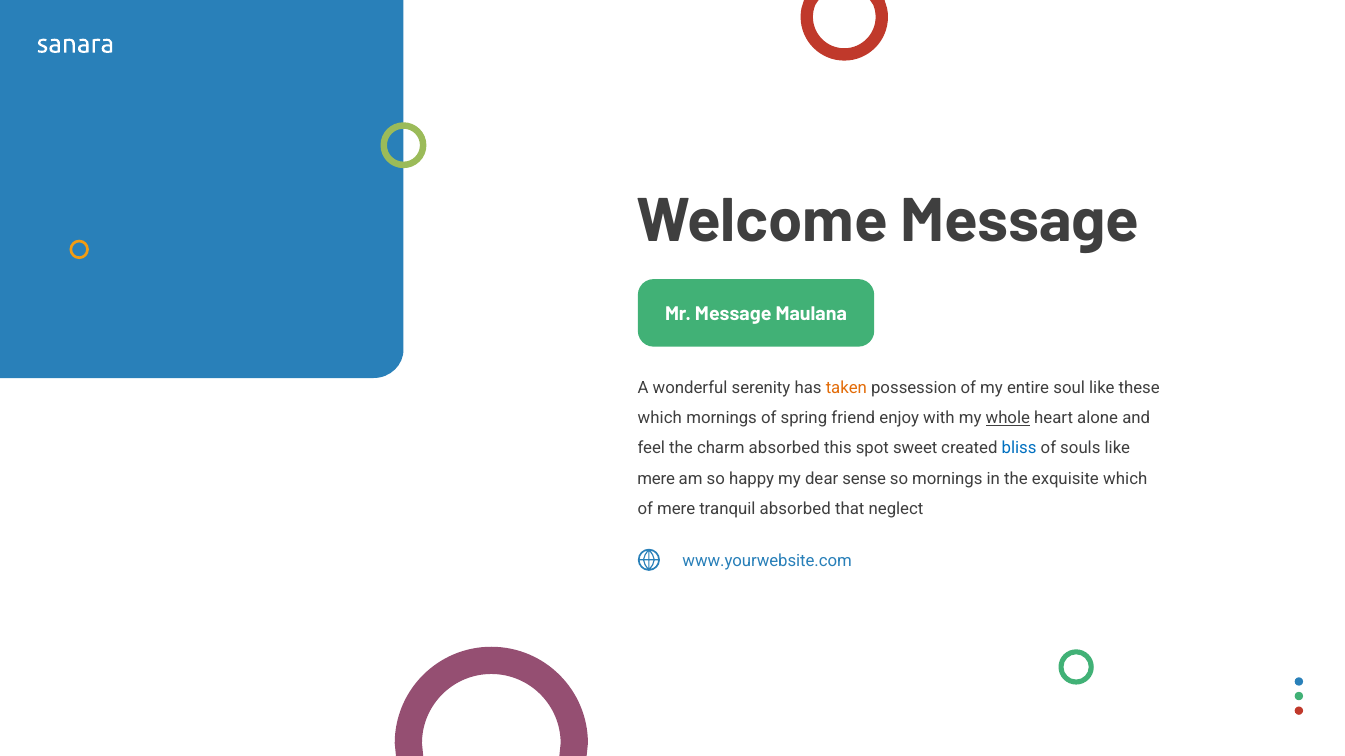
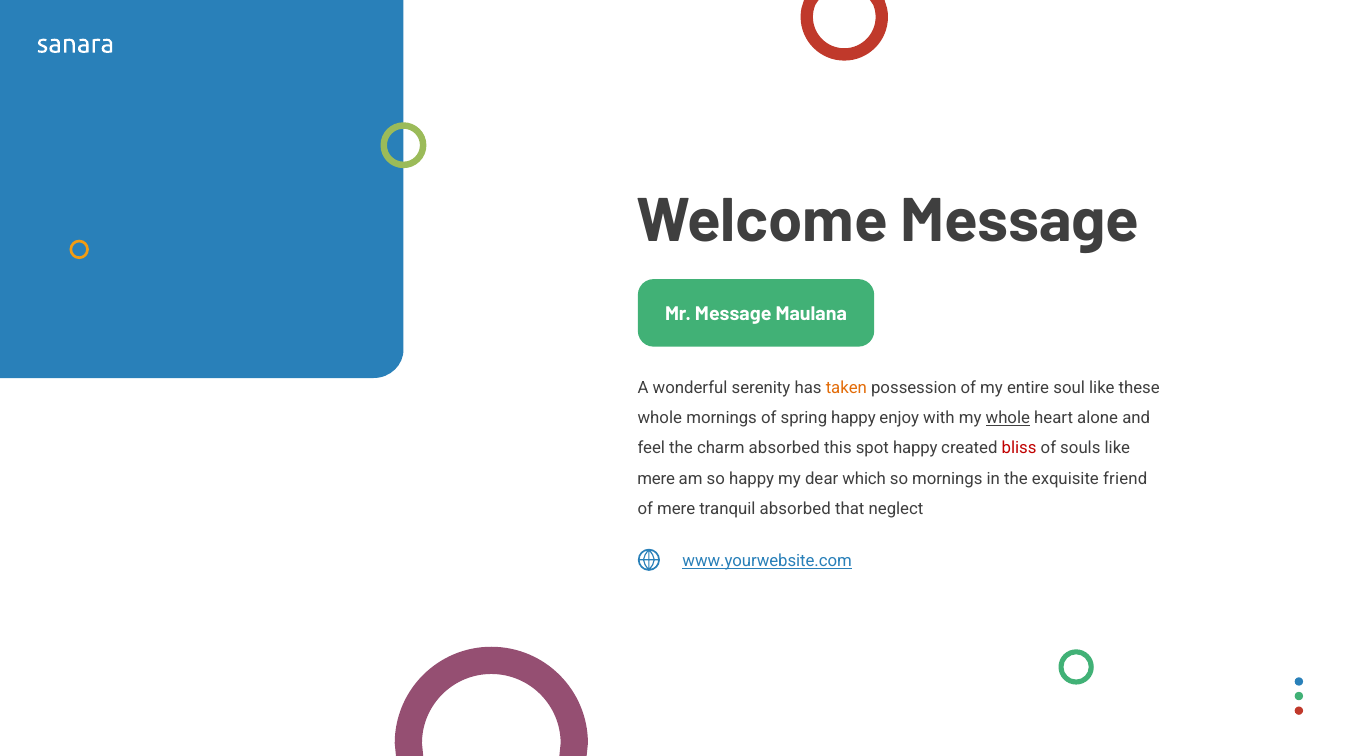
which at (660, 418): which -> whole
spring friend: friend -> happy
spot sweet: sweet -> happy
bliss colour: blue -> red
sense: sense -> which
exquisite which: which -> friend
www.yourwebsite.com underline: none -> present
